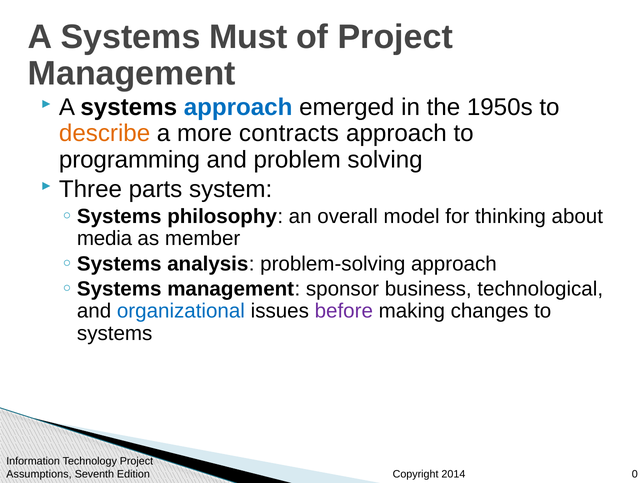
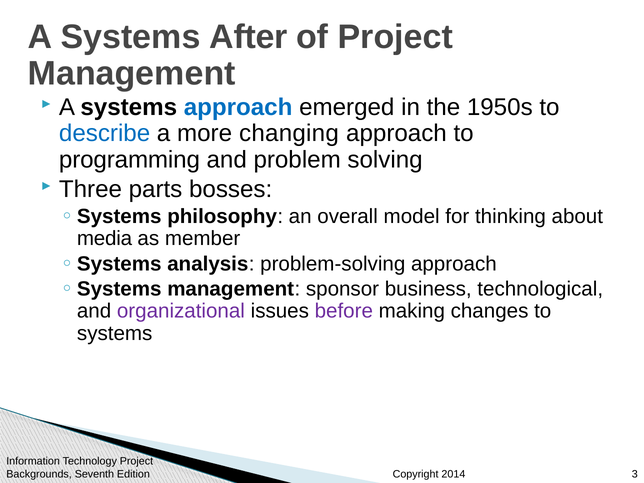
Must: Must -> After
describe colour: orange -> blue
contracts: contracts -> changing
system: system -> bosses
organizational colour: blue -> purple
Assumptions: Assumptions -> Backgrounds
0: 0 -> 3
